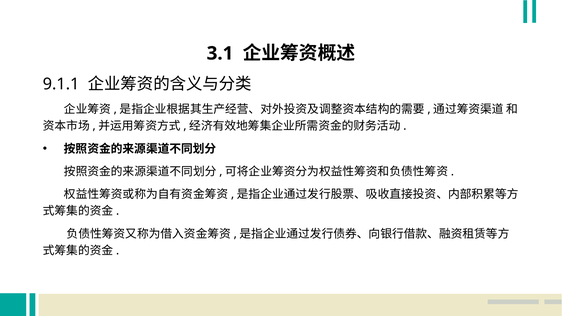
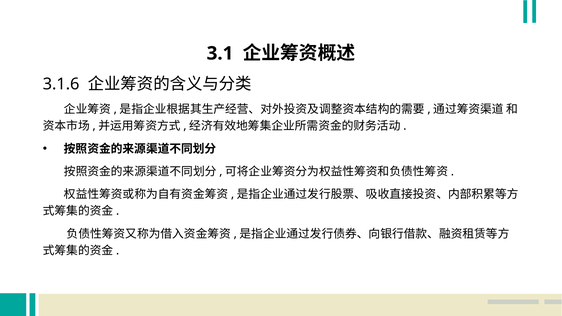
9.1.1: 9.1.1 -> 3.1.6
